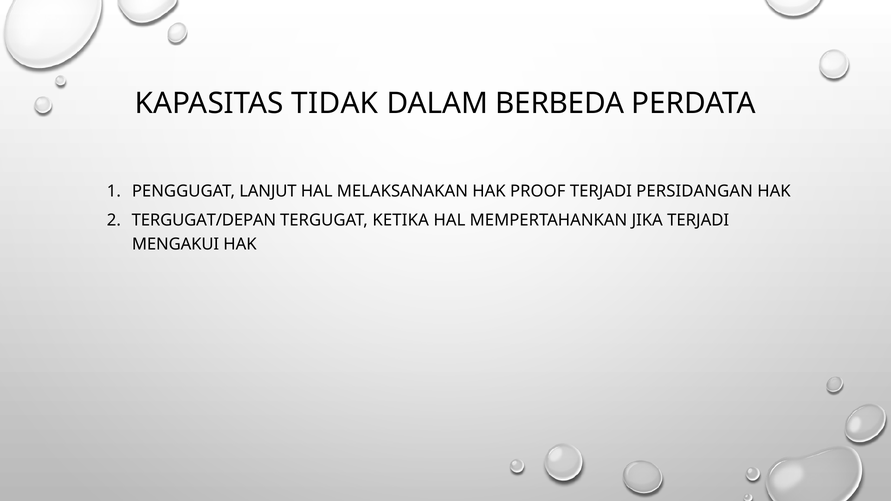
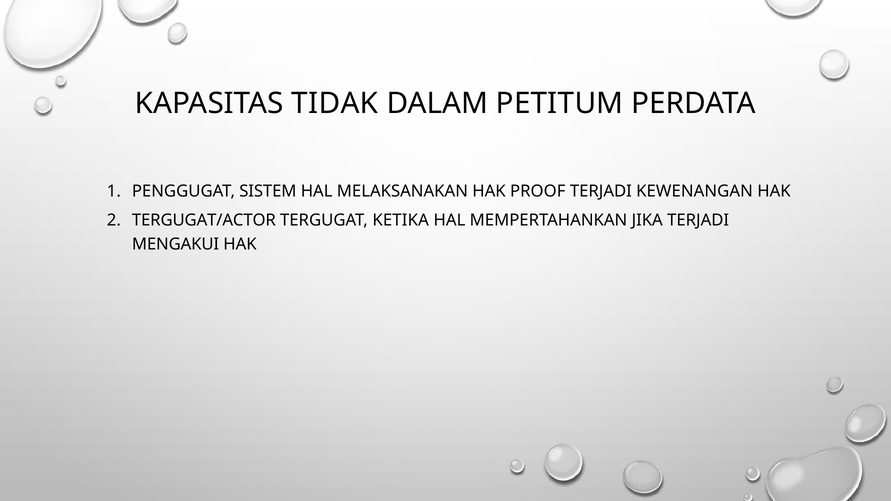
BERBEDA: BERBEDA -> PETITUM
LANJUT: LANJUT -> SISTEM
PERSIDANGAN: PERSIDANGAN -> KEWENANGAN
TERGUGAT/DEPAN: TERGUGAT/DEPAN -> TERGUGAT/ACTOR
